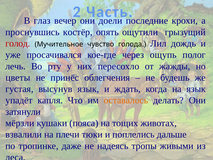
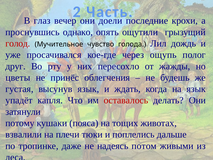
костёр: костёр -> однако
лечь: лечь -> друг
оставалось colour: orange -> red
мёрзли: мёрзли -> потому
тропы: тропы -> потом
